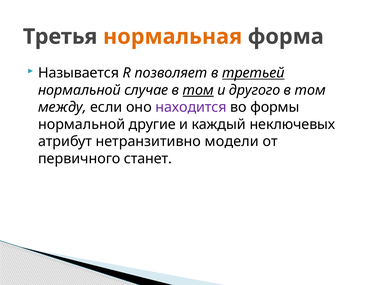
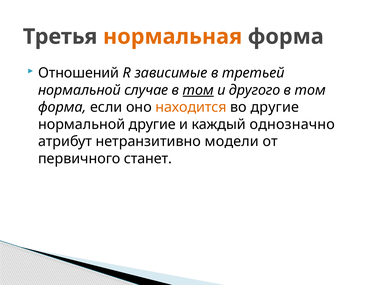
Называется: Называется -> Отношений
позволяет: позволяет -> зависимые
третьей underline: present -> none
между at (62, 107): между -> форма
находится colour: purple -> orange
во формы: формы -> другие
неключевых: неключевых -> однозначно
